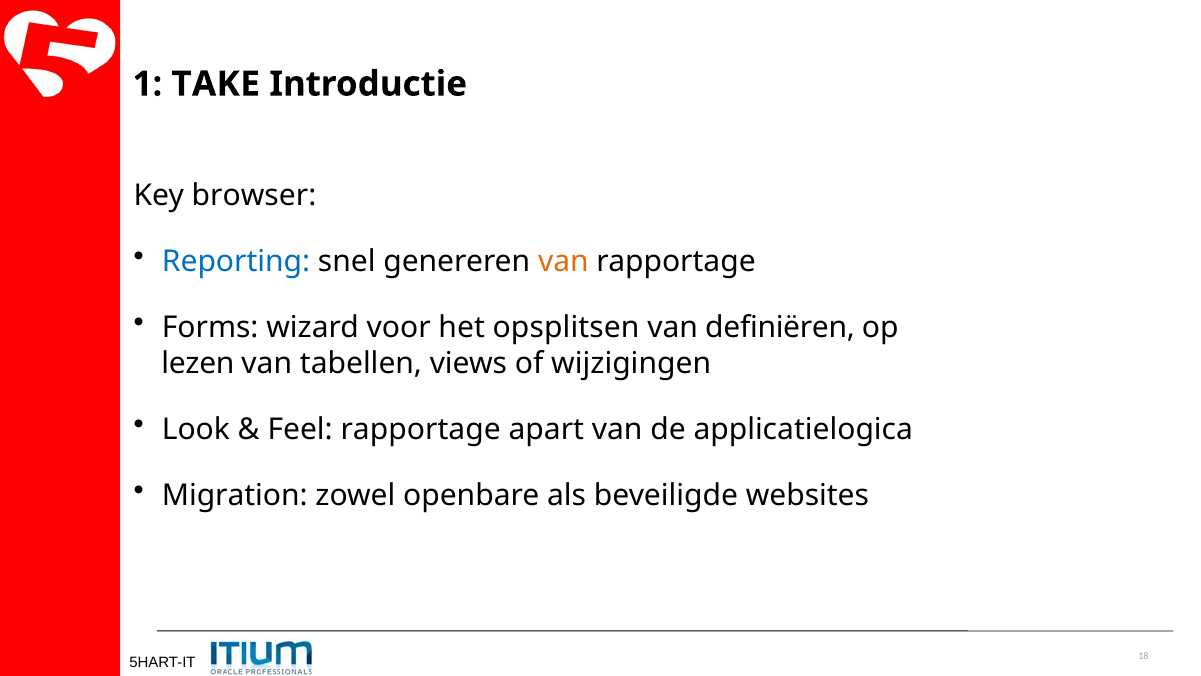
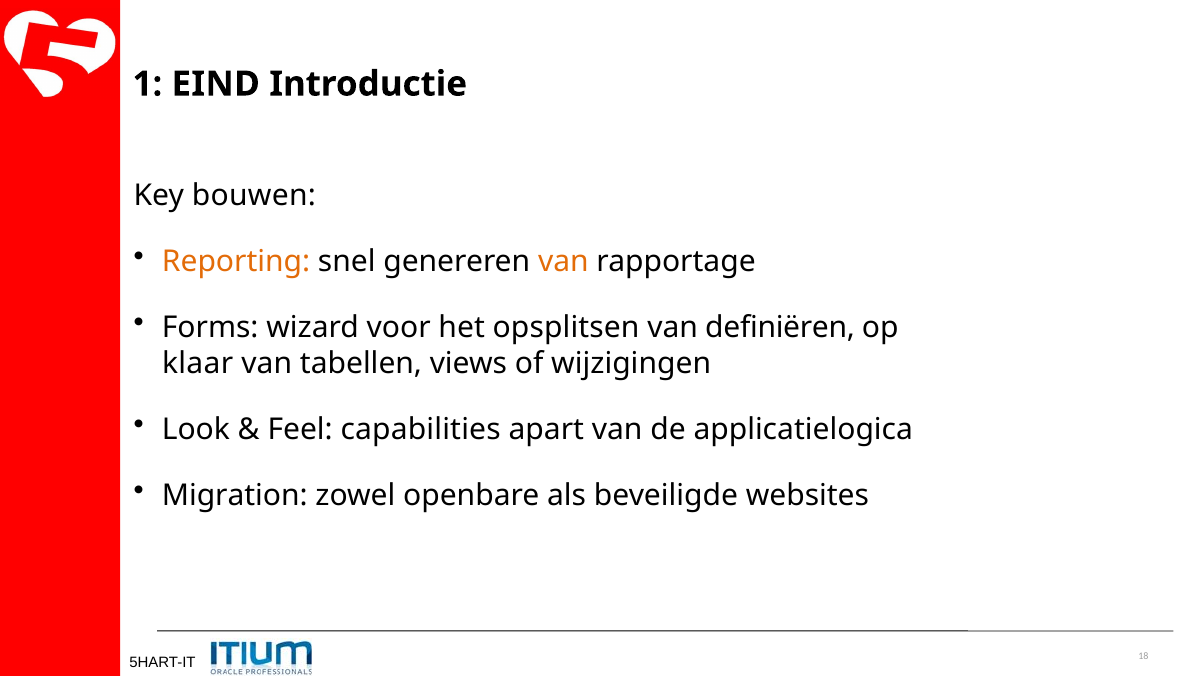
TAKE: TAKE -> EIND
browser: browser -> bouwen
Reporting colour: blue -> orange
lezen: lezen -> klaar
Feel rapportage: rapportage -> capabilities
